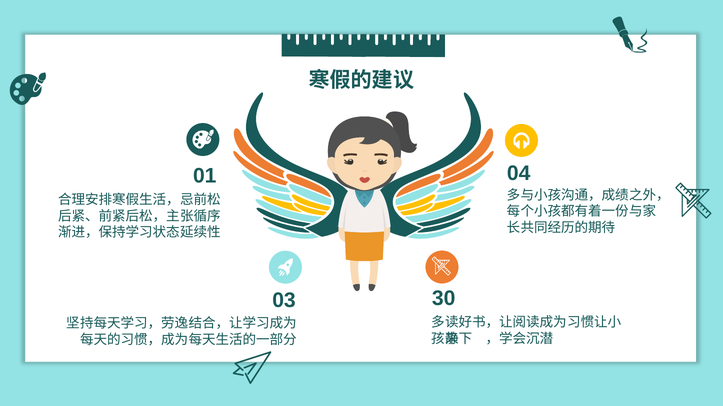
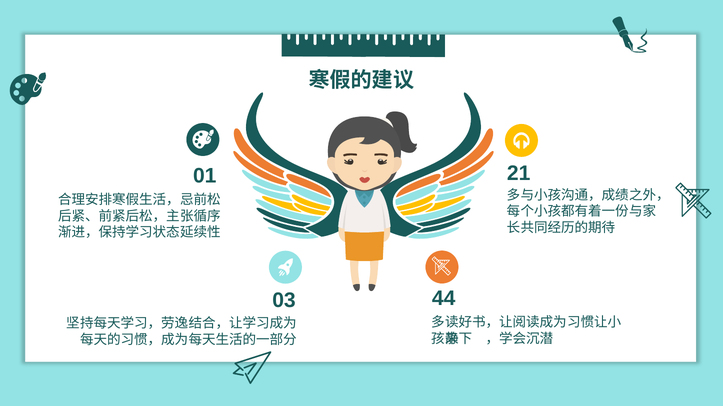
04: 04 -> 21
30: 30 -> 44
